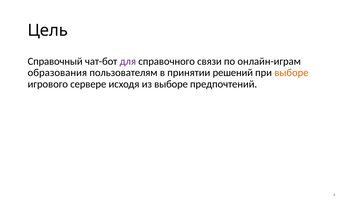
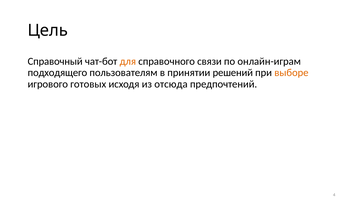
для colour: purple -> orange
образования: образования -> подходящего
сервере: сервере -> готовых
из выборе: выборе -> отсюда
